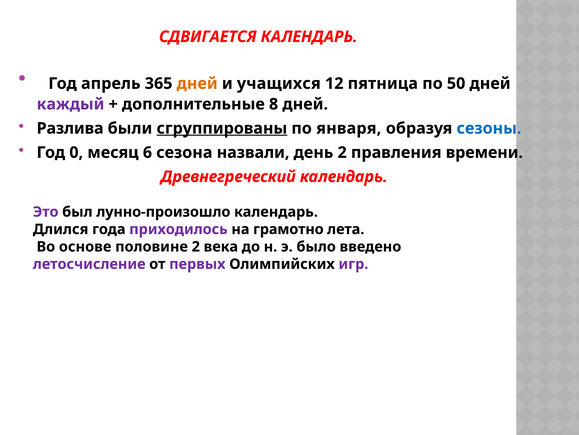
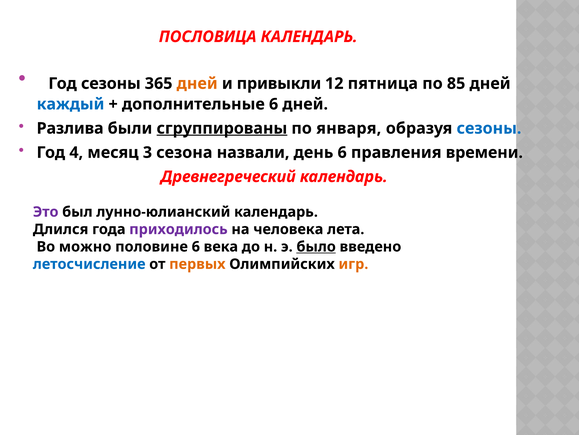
СДВИГАЕТСЯ: СДВИГАЕТСЯ -> ПОСЛОВИЦА
Год апрель: апрель -> сезоны
учащихся: учащихся -> привыкли
50: 50 -> 85
каждый colour: purple -> blue
дополнительные 8: 8 -> 6
0: 0 -> 4
6: 6 -> 3
день 2: 2 -> 6
лунно-произошло: лунно-произошло -> лунно-юлианский
грамотно: грамотно -> человека
основе: основе -> можно
половине 2: 2 -> 6
было underline: none -> present
летосчисление colour: purple -> blue
первых colour: purple -> orange
игр colour: purple -> orange
